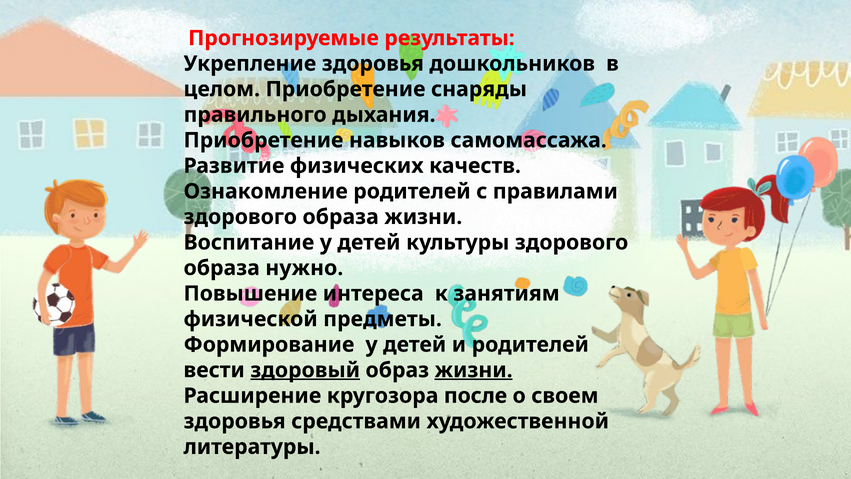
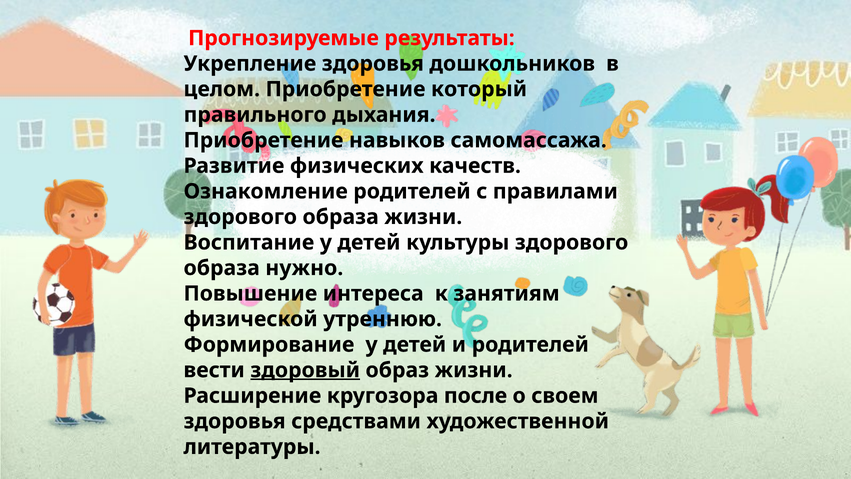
снаряды: снаряды -> который
предметы: предметы -> утреннюю
жизни at (474, 370) underline: present -> none
